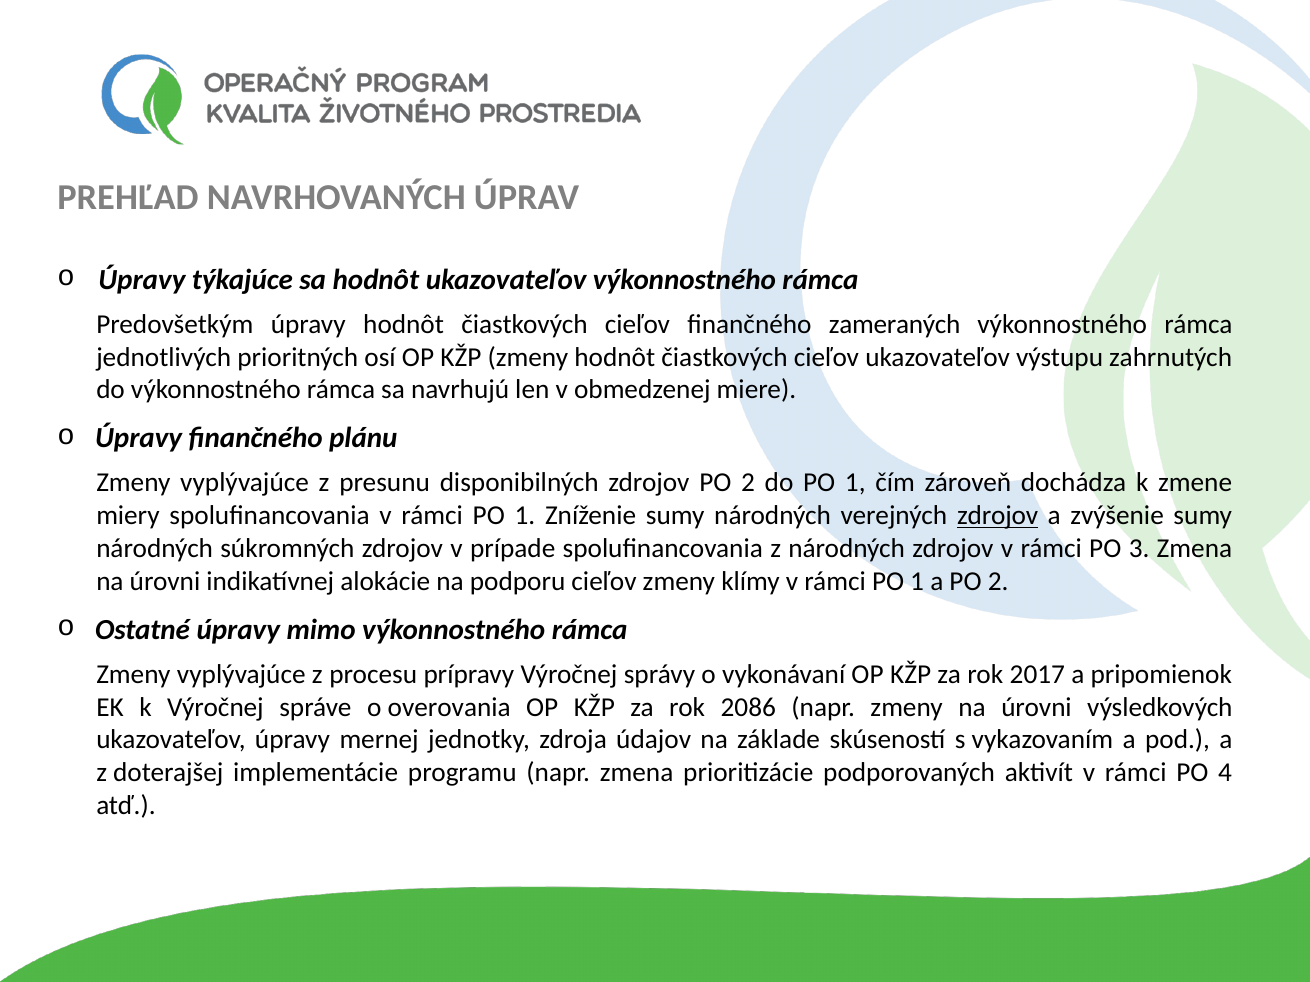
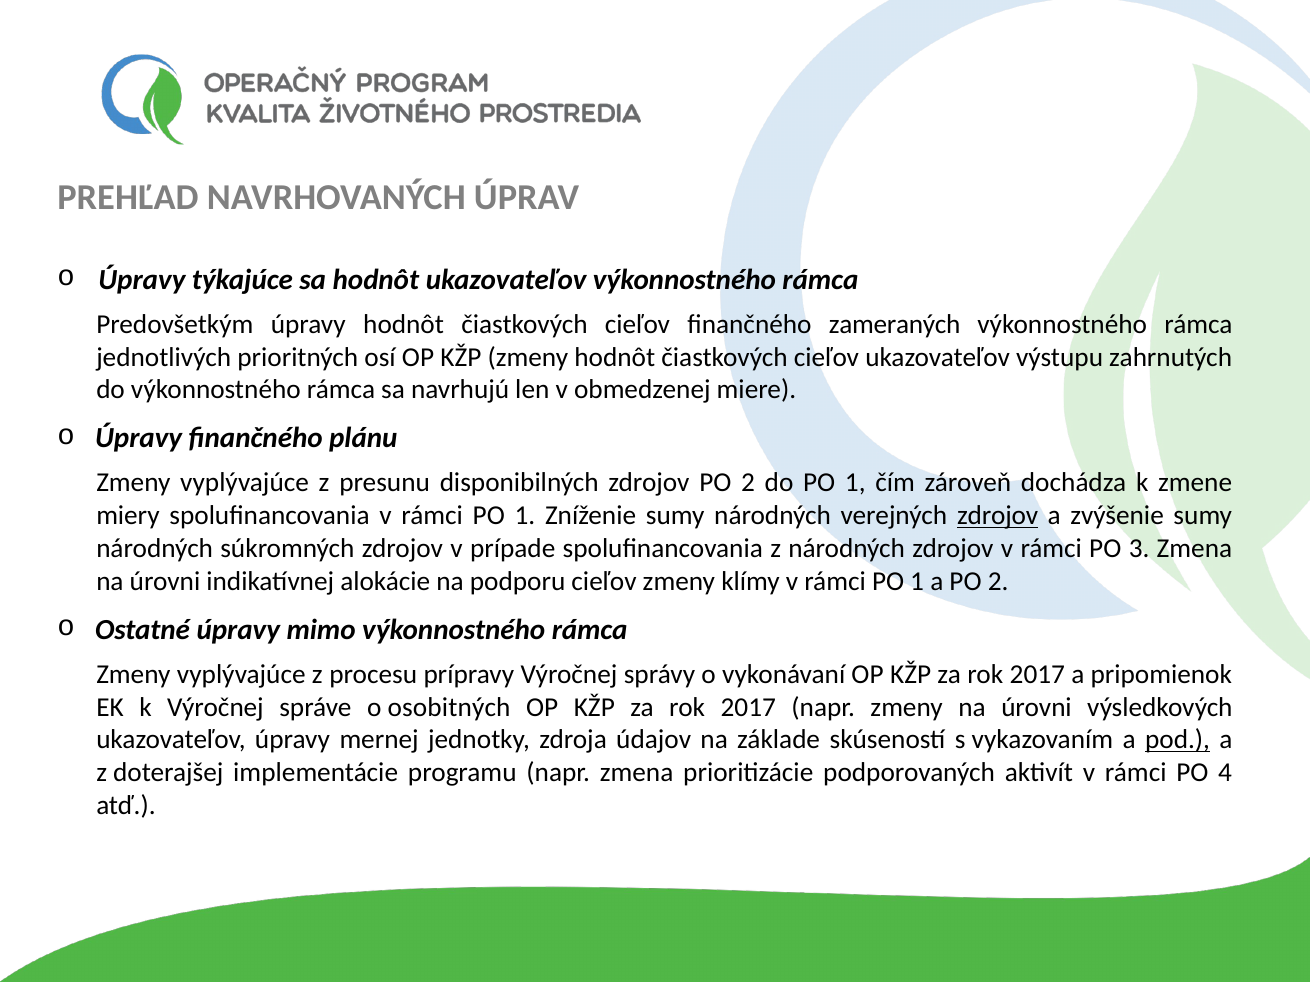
overovania: overovania -> osobitných
2086 at (748, 707): 2086 -> 2017
pod underline: none -> present
